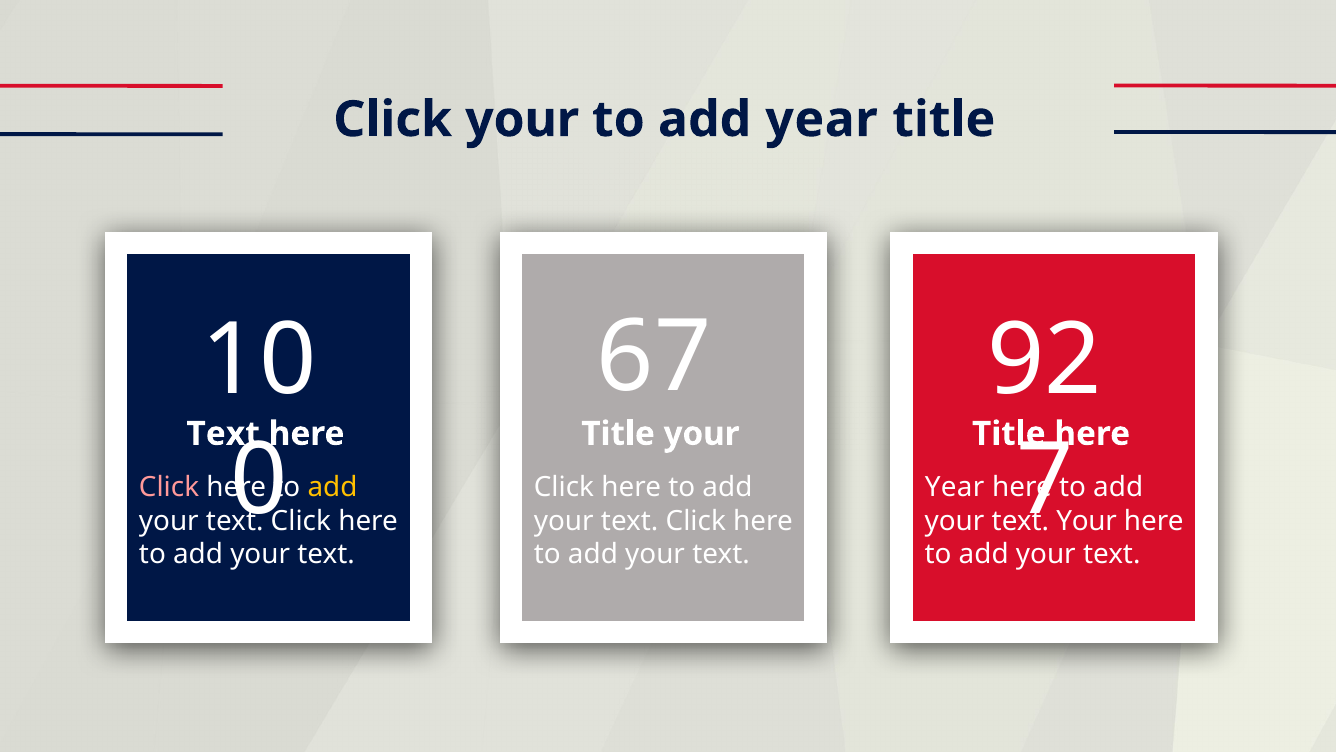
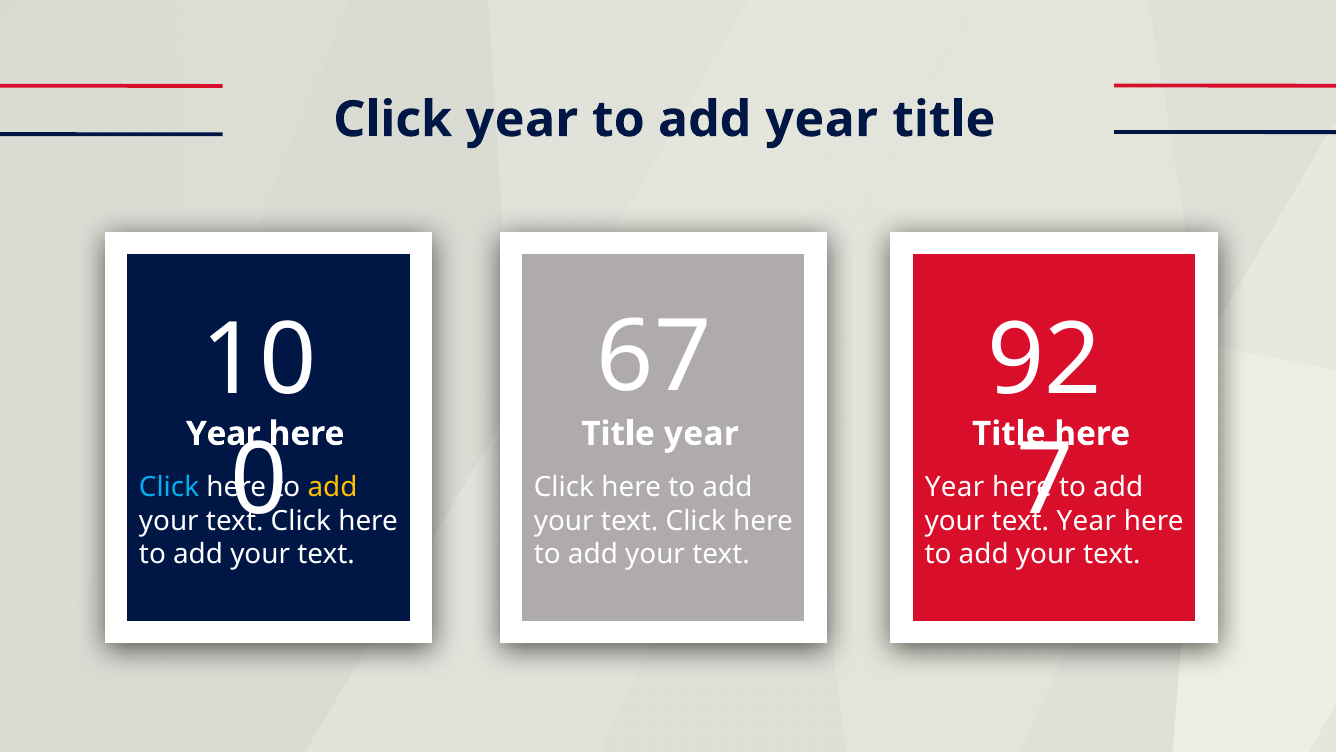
Click your: your -> year
Text at (223, 433): Text -> Year
Title your: your -> year
Click at (169, 487) colour: pink -> light blue
Your at (1087, 521): Your -> Year
